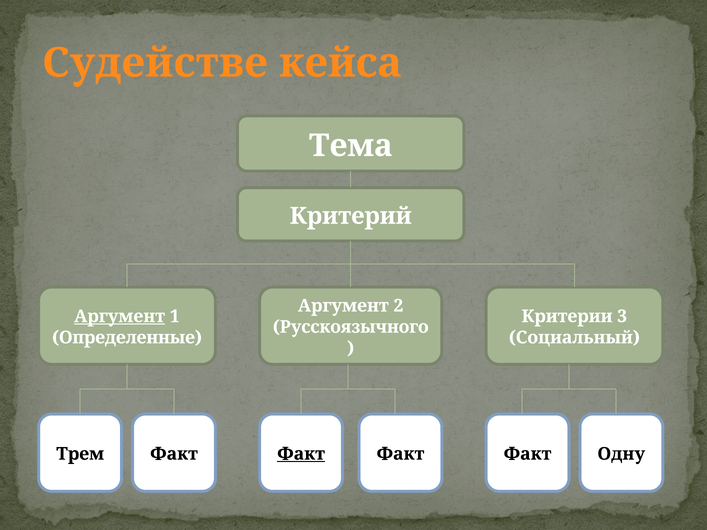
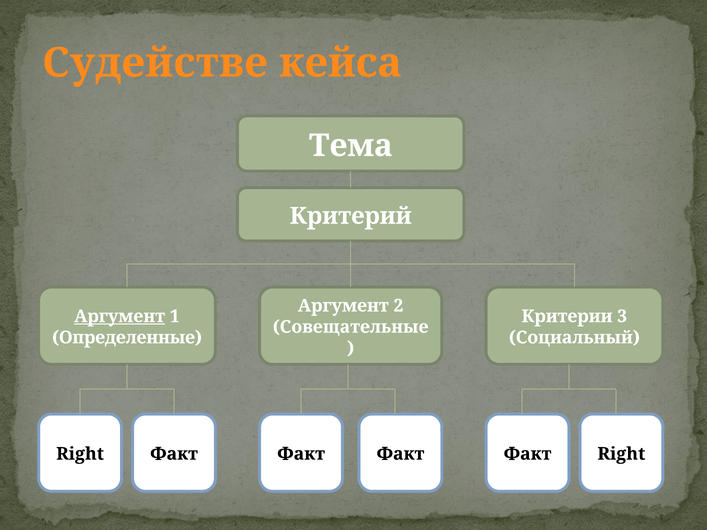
Русскоязычного: Русскоязычного -> Совещательные
Трем at (80, 454): Трем -> Right
Факт at (301, 454) underline: present -> none
Факт Одну: Одну -> Right
